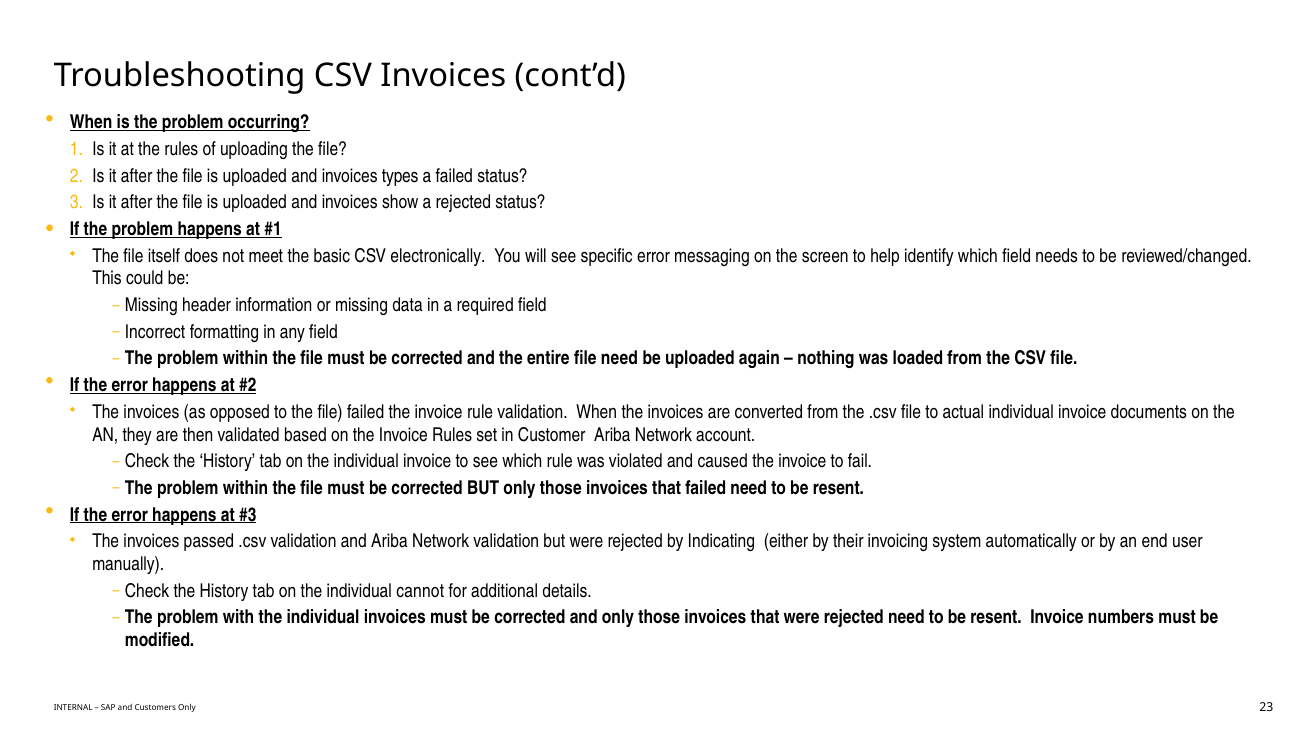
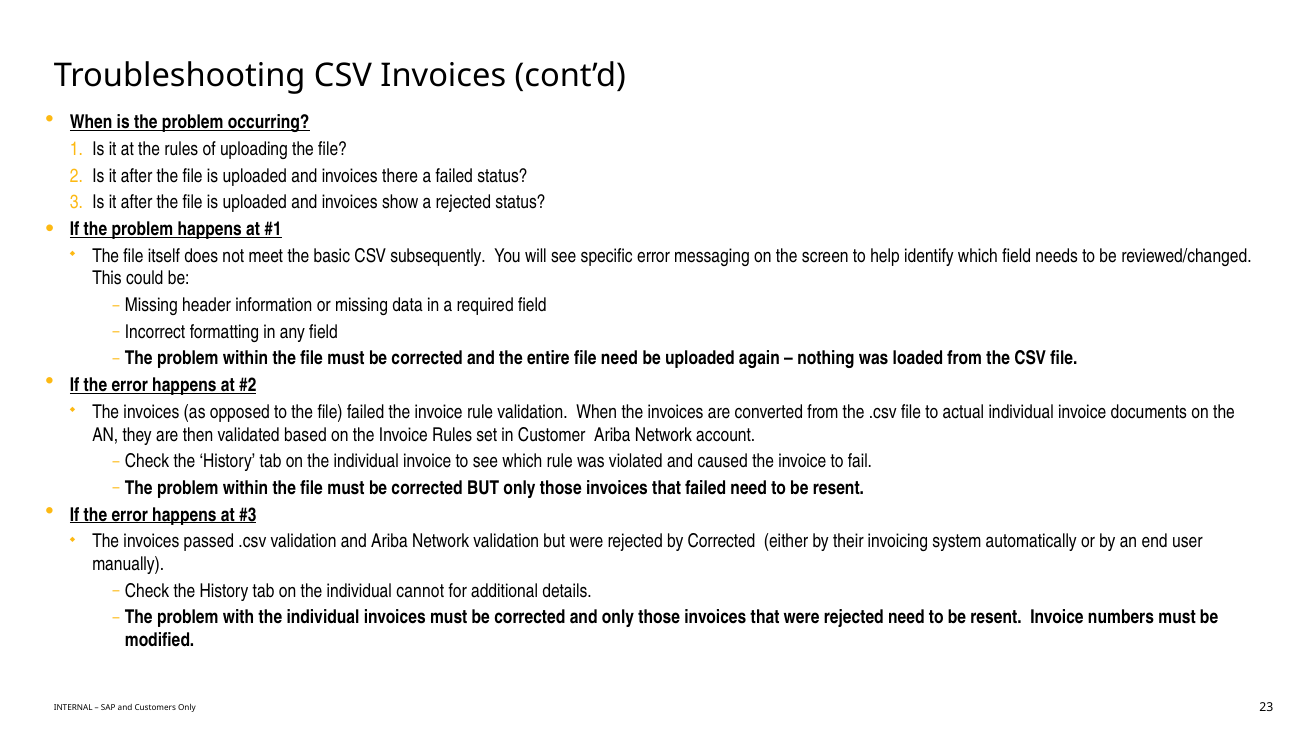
types: types -> there
electronically: electronically -> subsequently
by Indicating: Indicating -> Corrected
